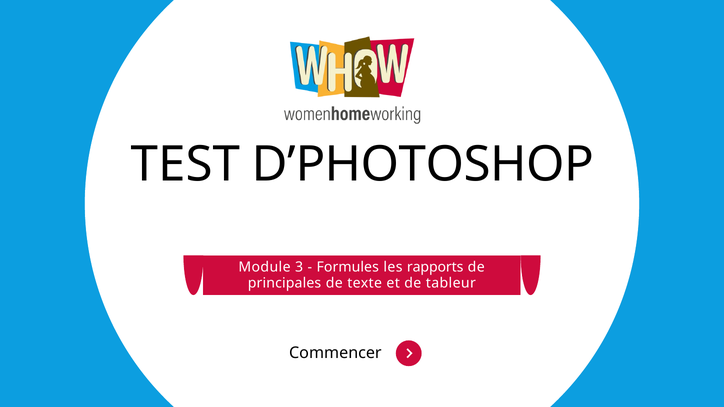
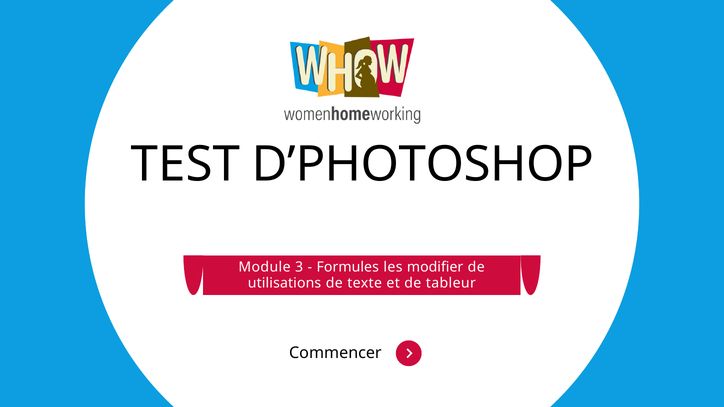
rapports: rapports -> modifier
principales: principales -> utilisations
